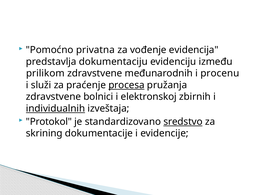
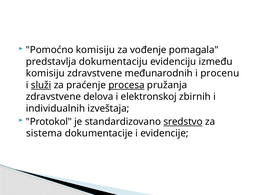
Pomoćno privatna: privatna -> komisiju
evidencija: evidencija -> pomagala
prilikom at (45, 73): prilikom -> komisiju
služi underline: none -> present
bolnici: bolnici -> delova
individualnih underline: present -> none
skrining: skrining -> sistema
